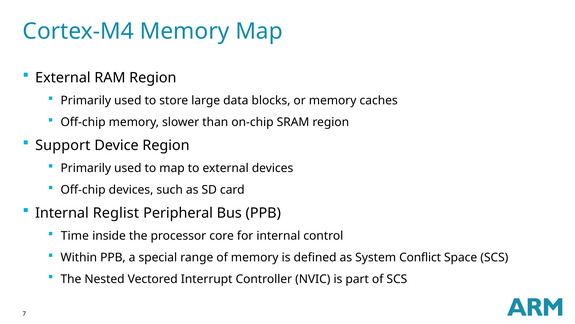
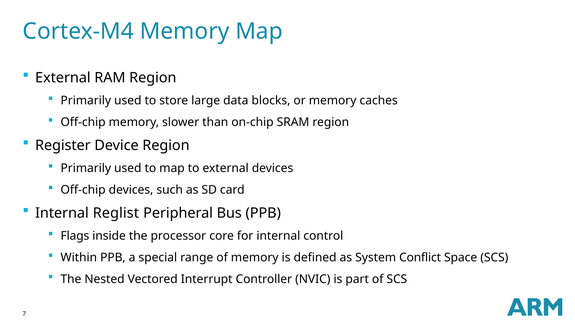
Support: Support -> Register
Time: Time -> Flags
